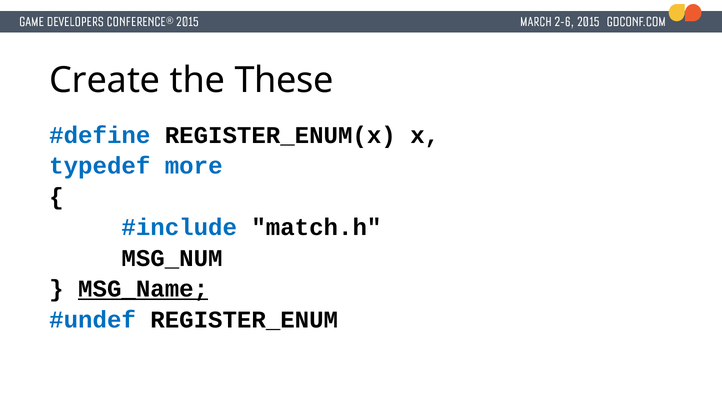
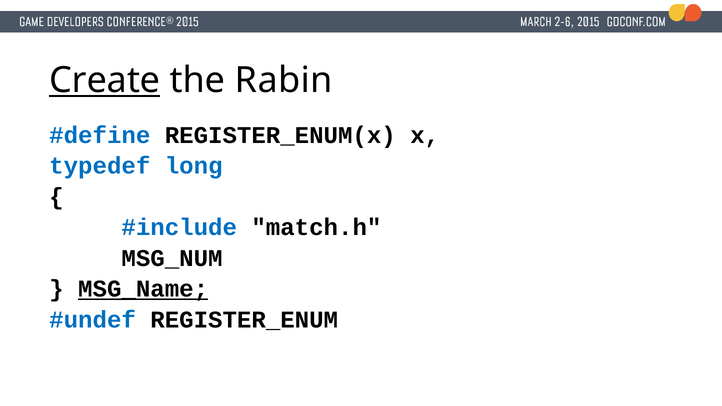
Create underline: none -> present
These: These -> Rabin
more: more -> long
